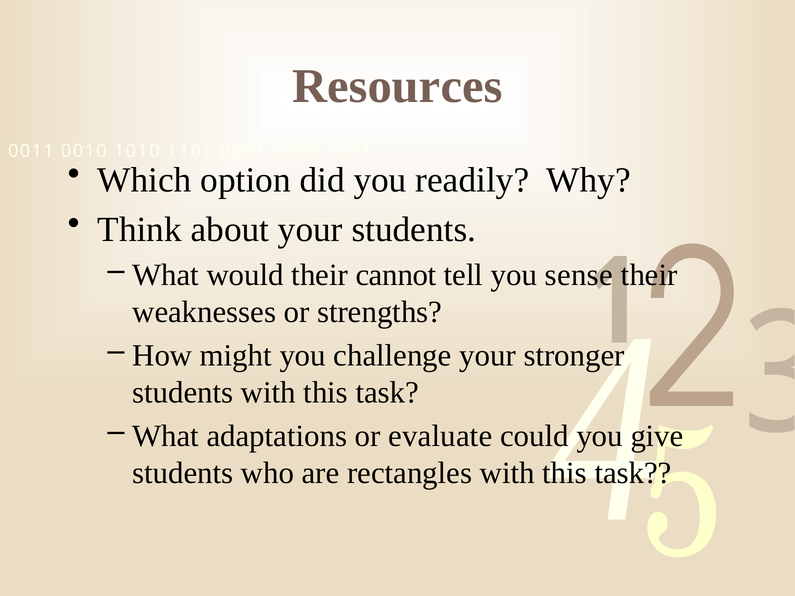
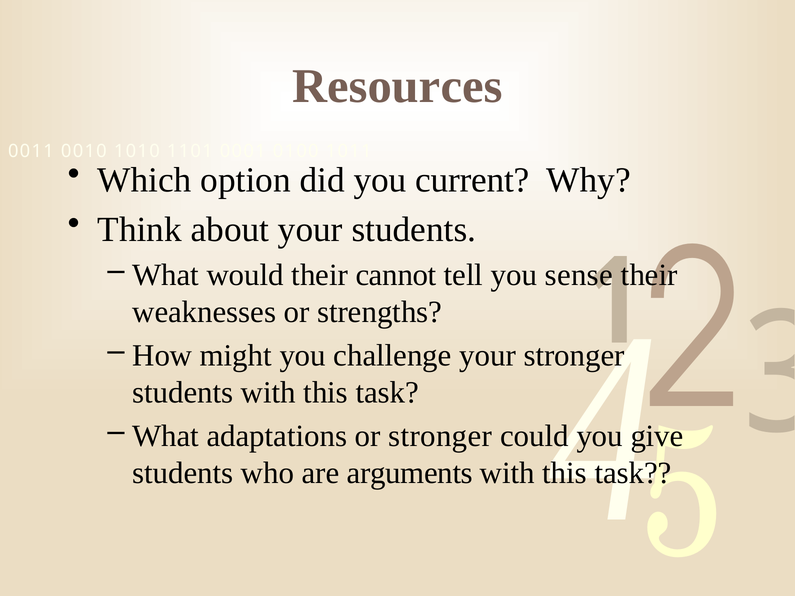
readily: readily -> current
or evaluate: evaluate -> stronger
rectangles: rectangles -> arguments
